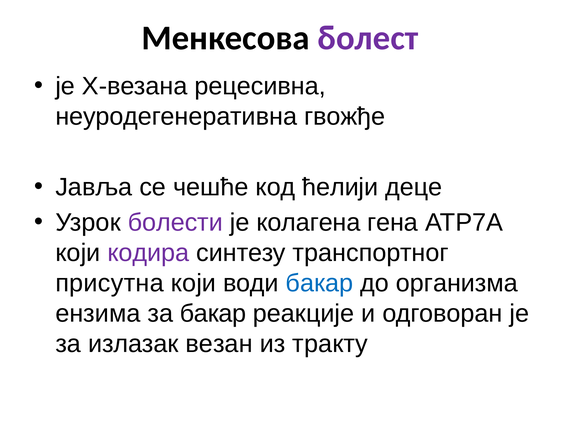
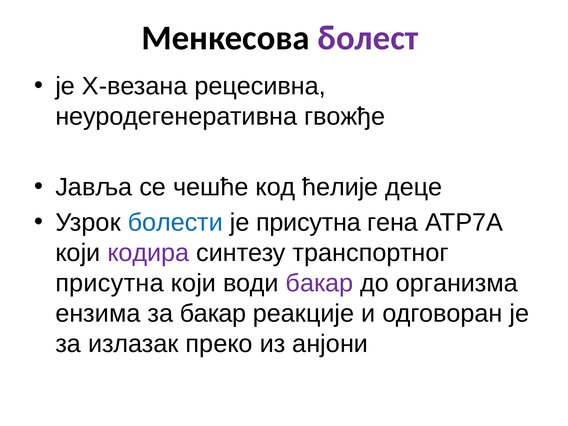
ћелији: ћелији -> ћелије
болести colour: purple -> blue
је колагена: колагена -> присутна
бакар at (319, 283) colour: blue -> purple
везан: везан -> преко
тракту: тракту -> анјони
